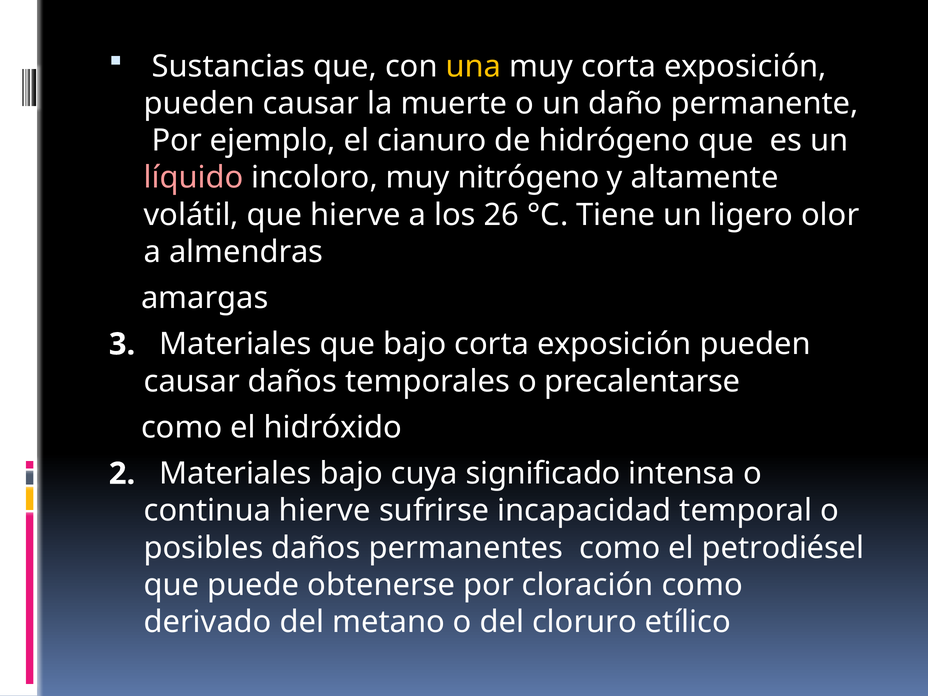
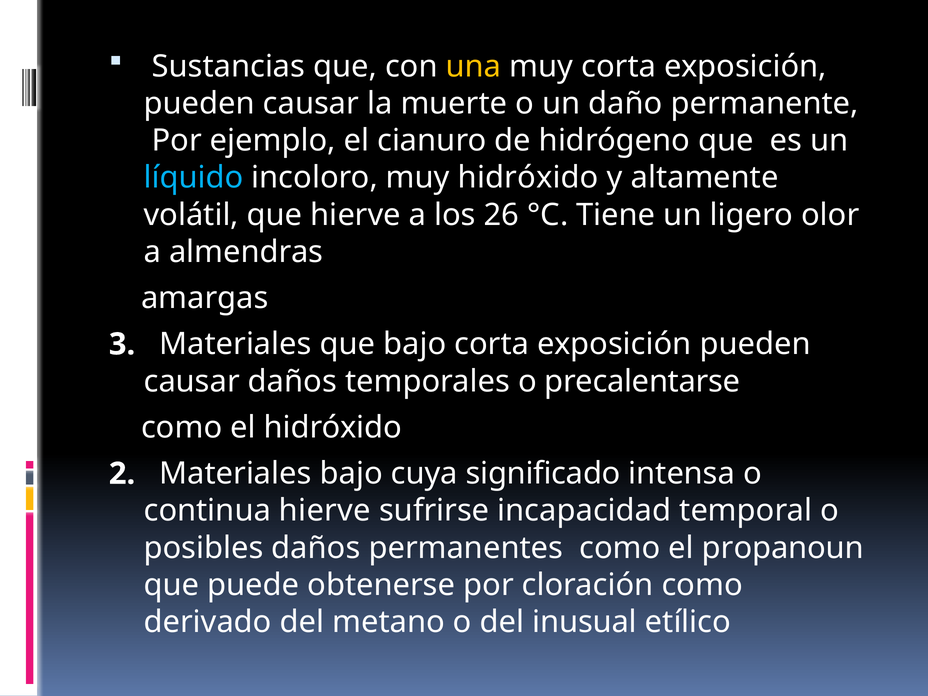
líquido colour: pink -> light blue
muy nitrógeno: nitrógeno -> hidróxido
petrodiésel: petrodiésel -> propanoun
cloruro: cloruro -> inusual
